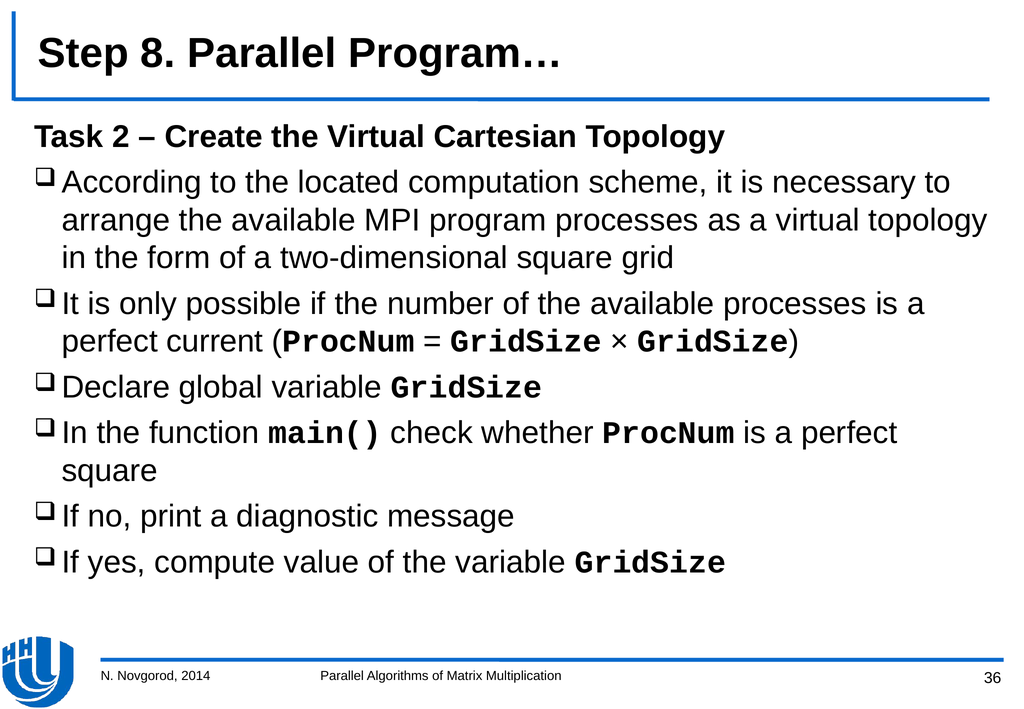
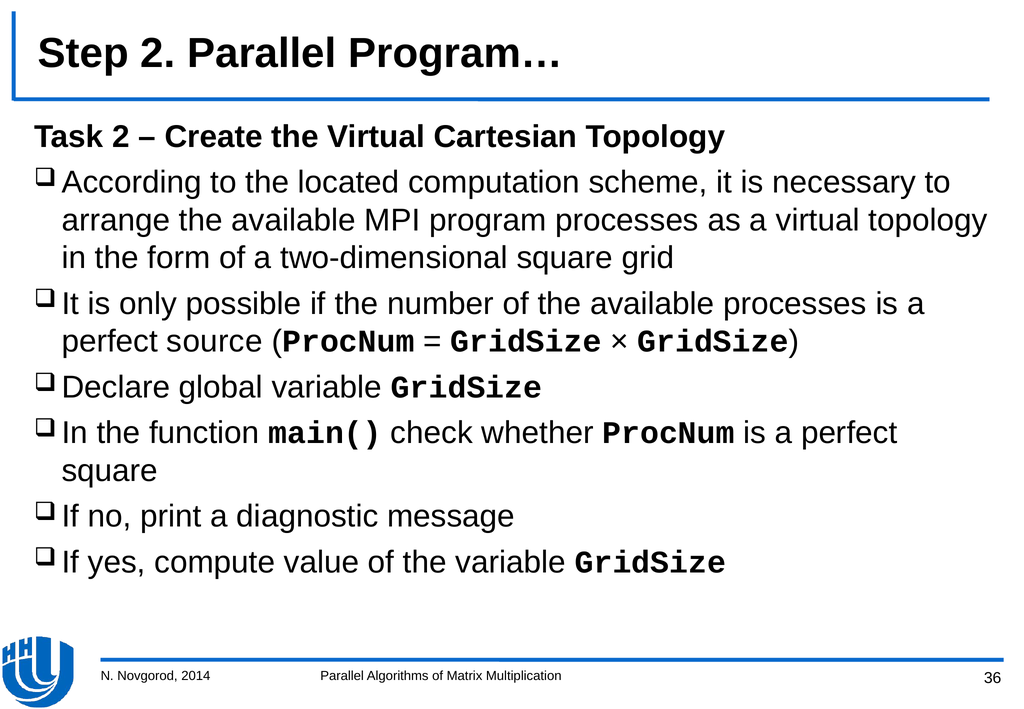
Step 8: 8 -> 2
current: current -> source
